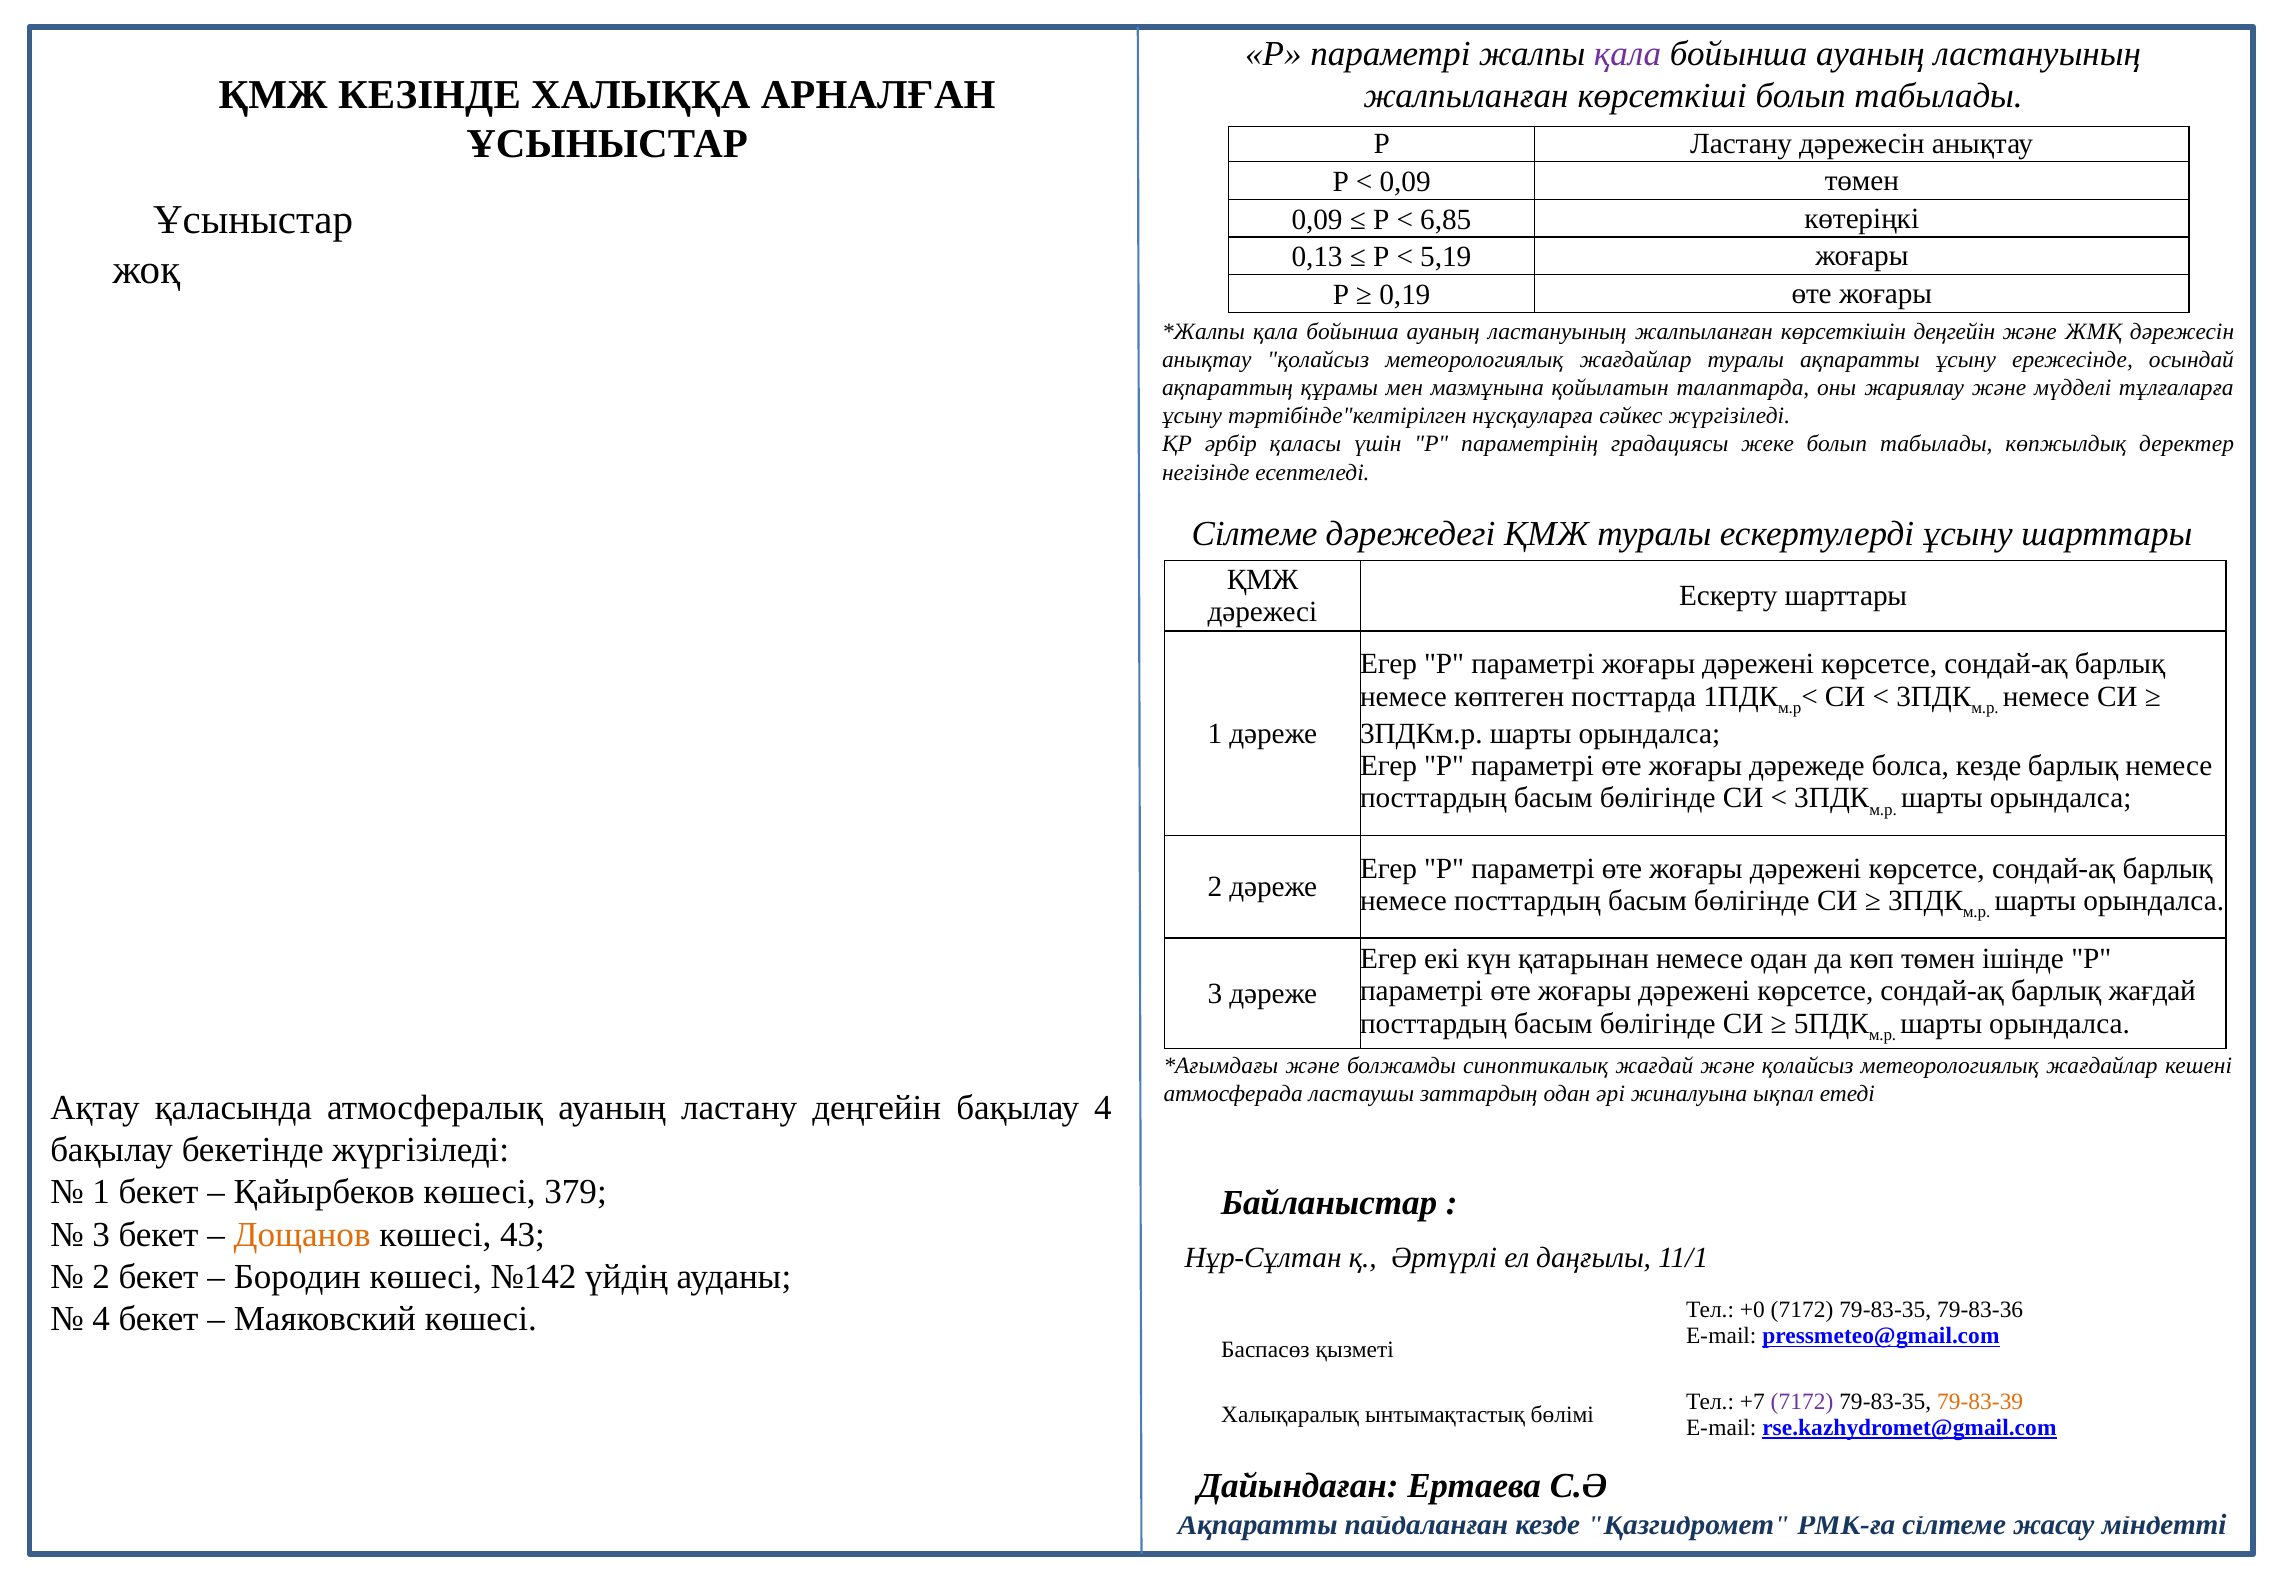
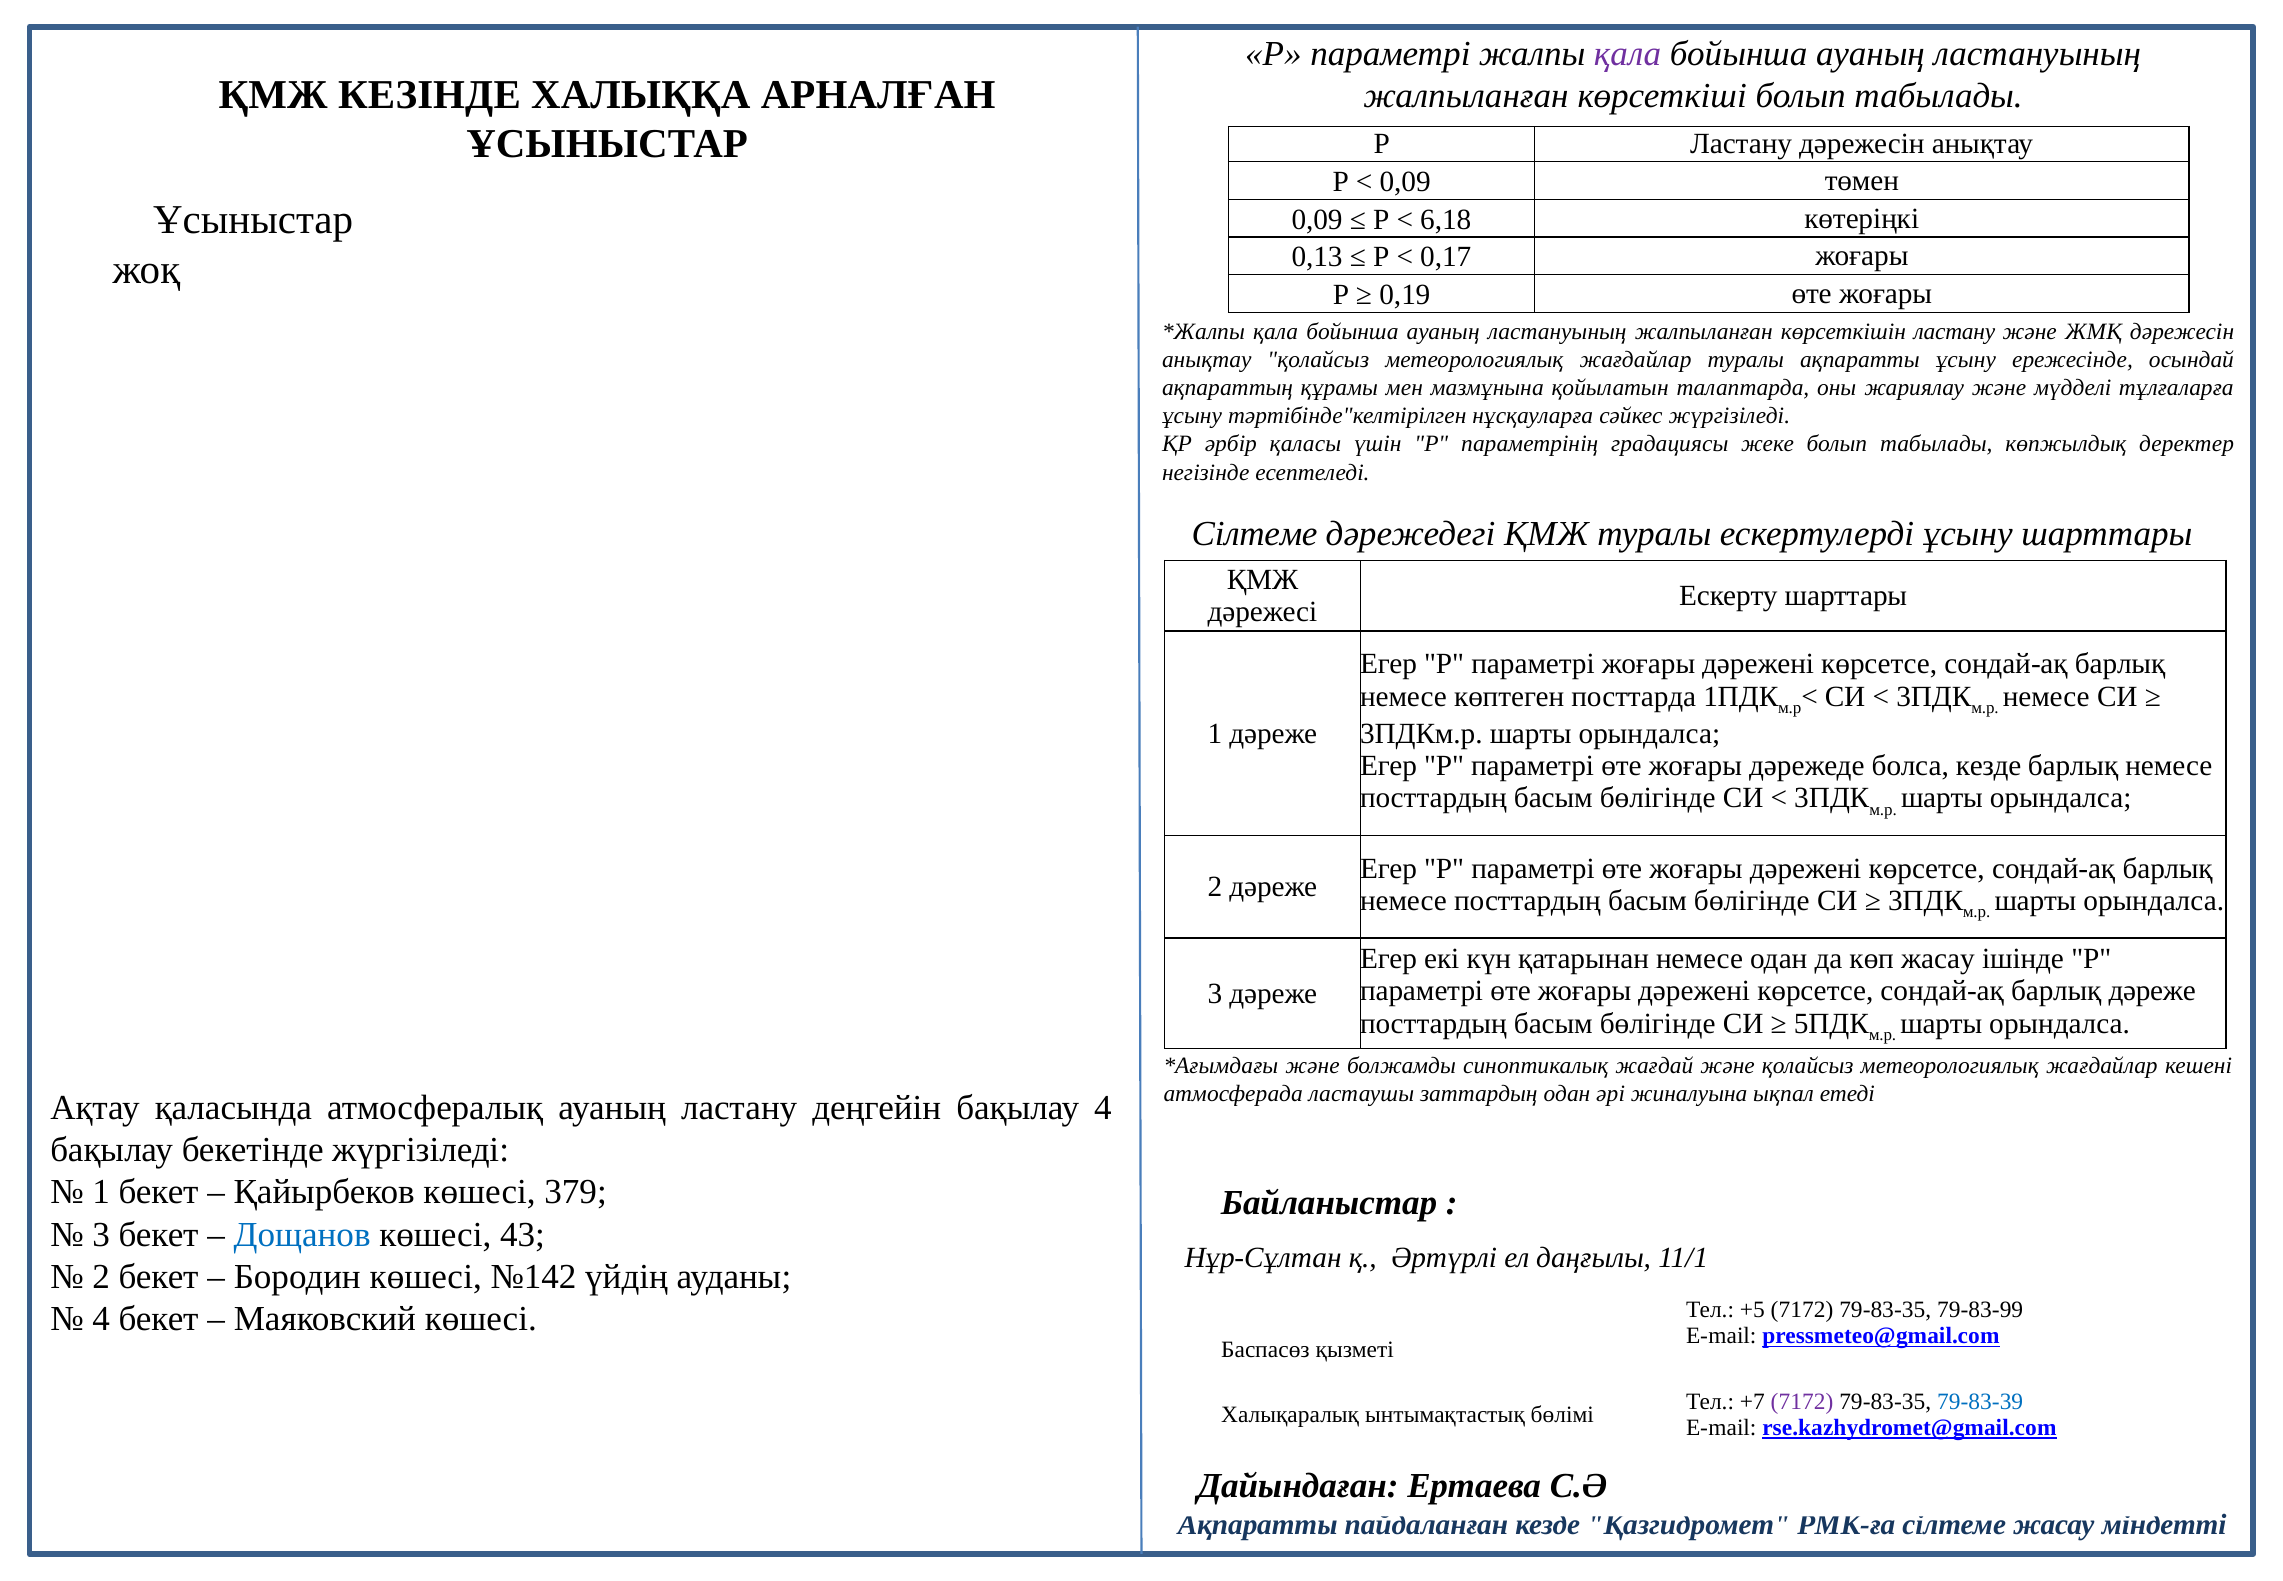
6,85: 6,85 -> 6,18
5,19: 5,19 -> 0,17
көрсеткішін деңгейін: деңгейін -> ластану
көп төмен: төмен -> жасау
барлық жағдай: жағдай -> дәреже
Дощанов colour: orange -> blue
+0: +0 -> +5
79-83-36: 79-83-36 -> 79-83-99
79-83-39 colour: orange -> blue
